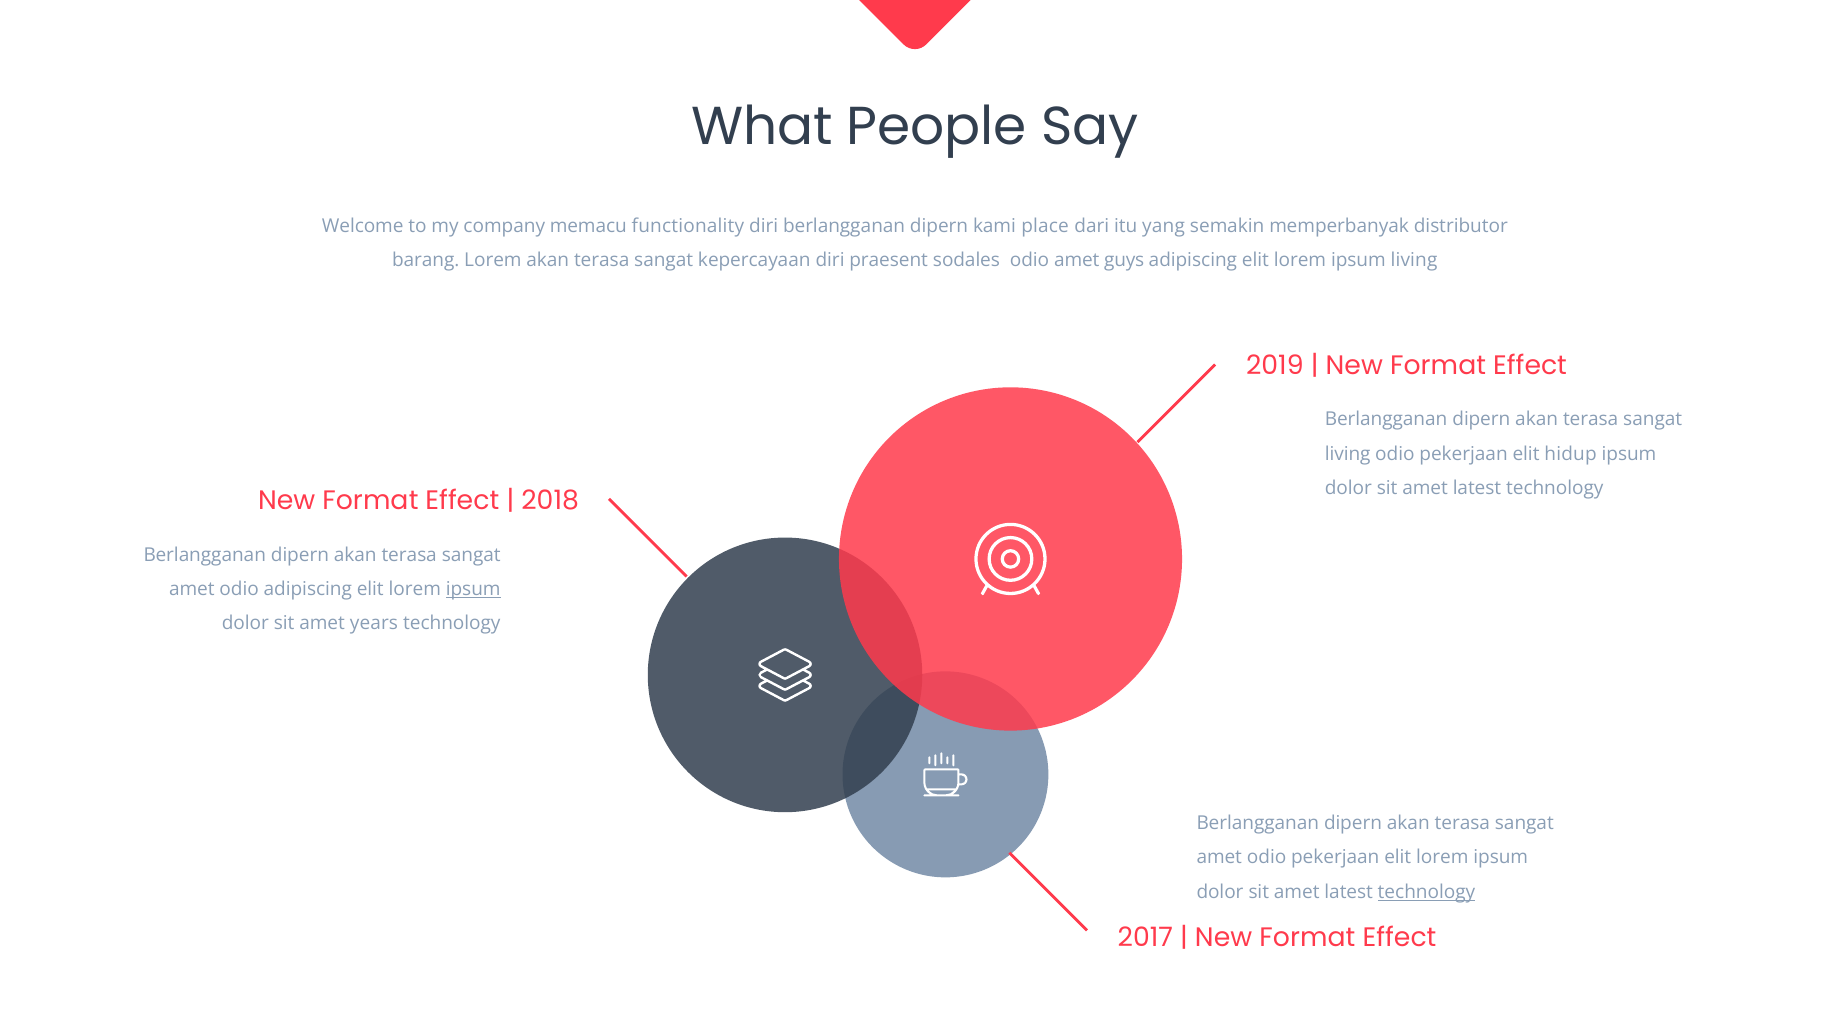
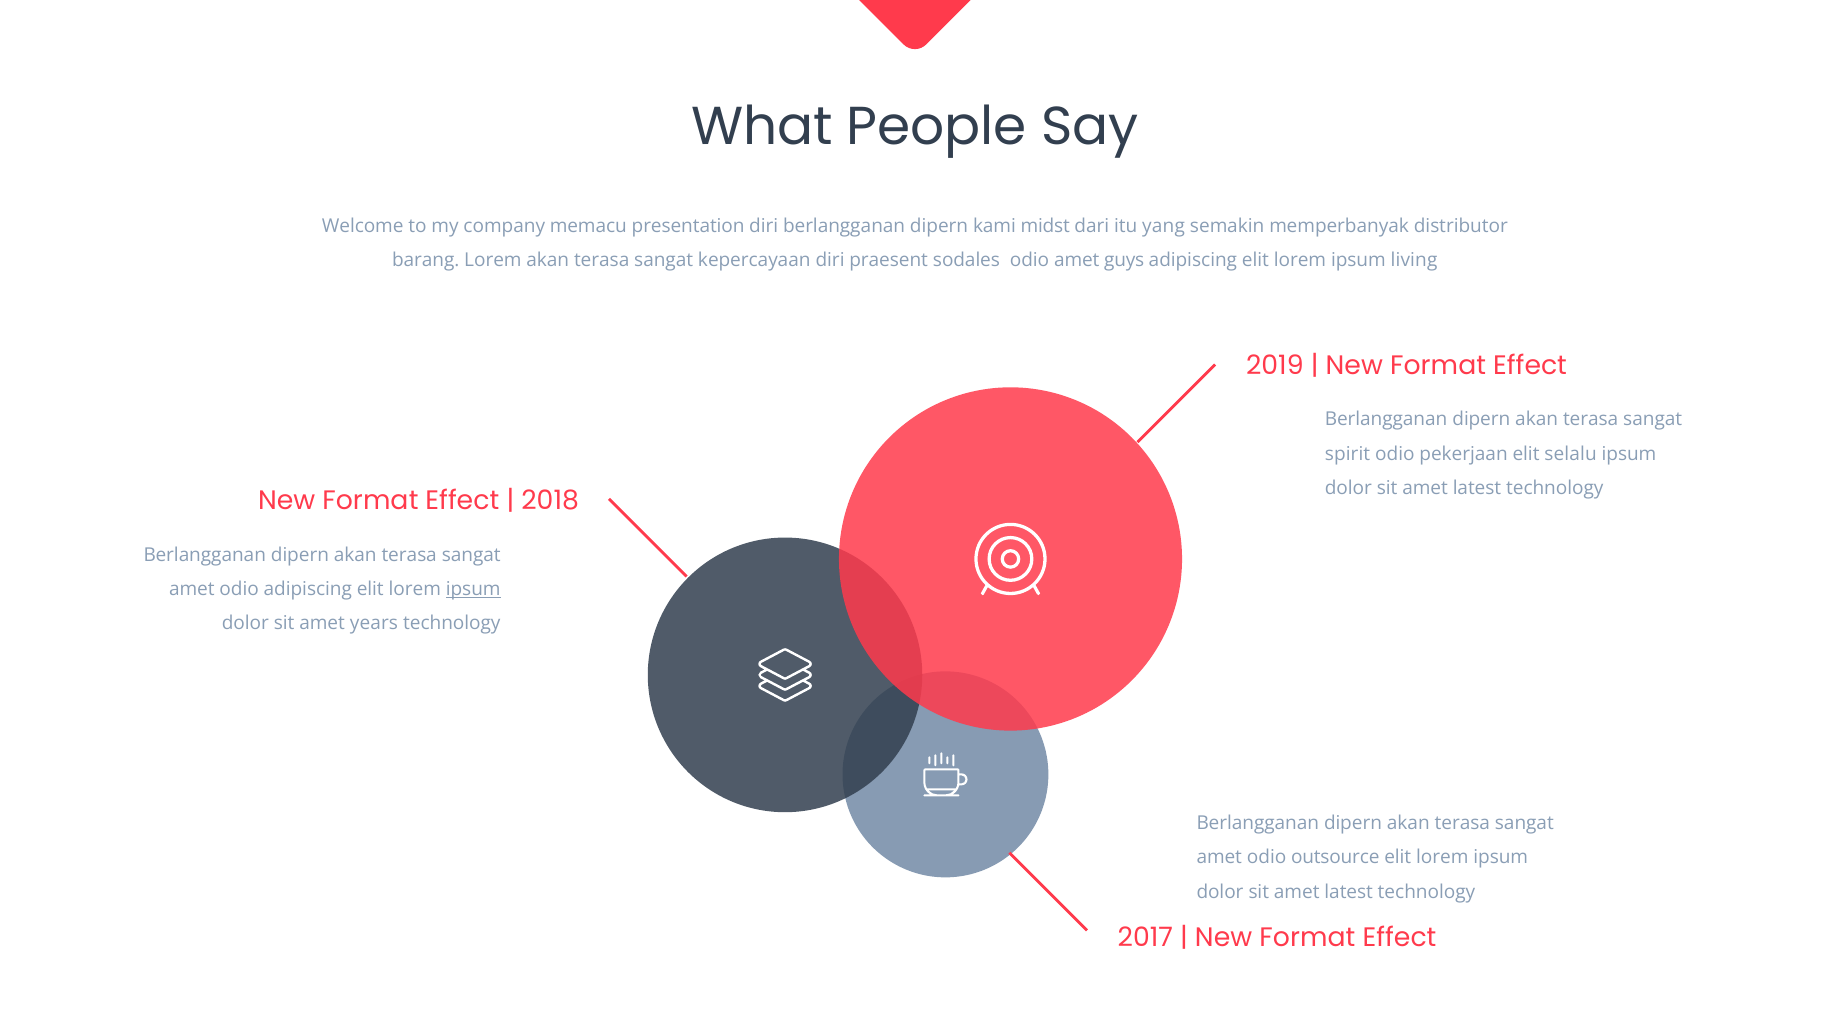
functionality: functionality -> presentation
place: place -> midst
living at (1348, 454): living -> spirit
hidup: hidup -> selalu
amet odio pekerjaan: pekerjaan -> outsource
technology at (1426, 891) underline: present -> none
